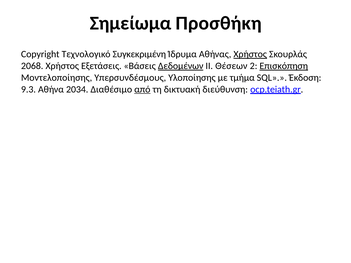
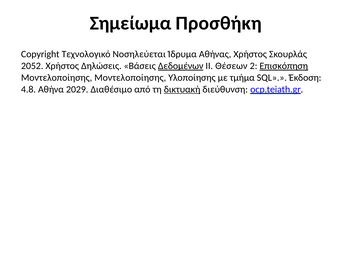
Συγκεκριμένη: Συγκεκριμένη -> Νοσηλεύεται
Χρήστος at (250, 54) underline: present -> none
2068: 2068 -> 2052
Εξετάσεις: Εξετάσεις -> Δηλώσεις
Μοντελοποίησης Υπερσυνδέσμους: Υπερσυνδέσμους -> Μοντελοποίησης
9.3: 9.3 -> 4.8
2034: 2034 -> 2029
από underline: present -> none
δικτυακή underline: none -> present
